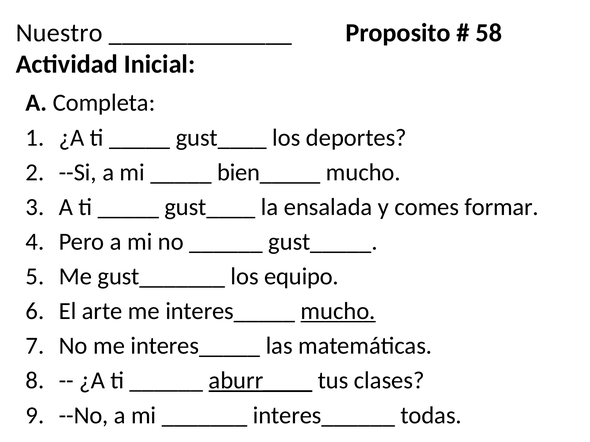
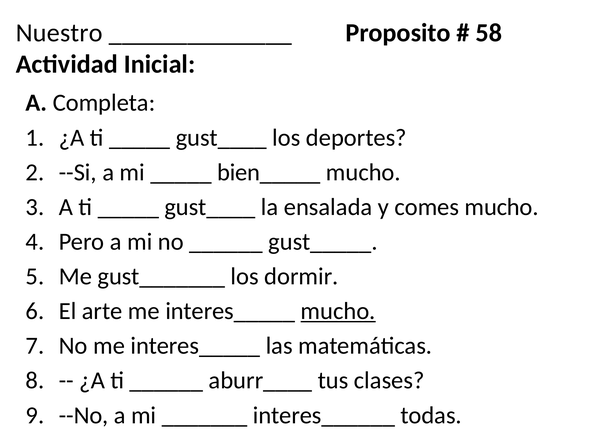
comes formar: formar -> mucho
equipo: equipo -> dormir
aburr____ underline: present -> none
